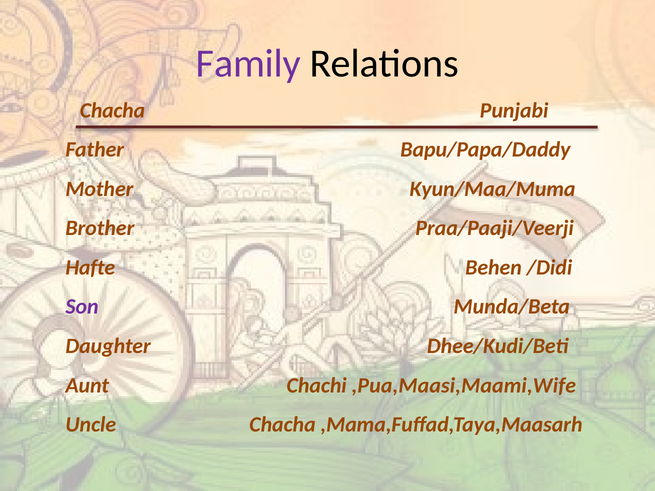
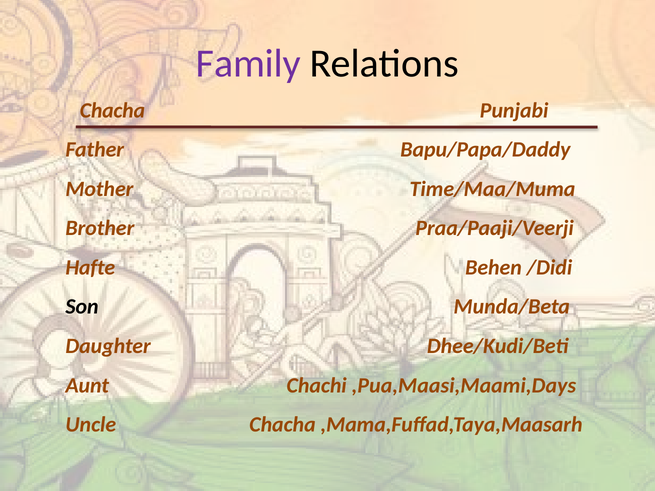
Kyun/Maa/Muma: Kyun/Maa/Muma -> Time/Maa/Muma
Son colour: purple -> black
,Pua,Maasi,Maami,Wife: ,Pua,Maasi,Maami,Wife -> ,Pua,Maasi,Maami,Days
